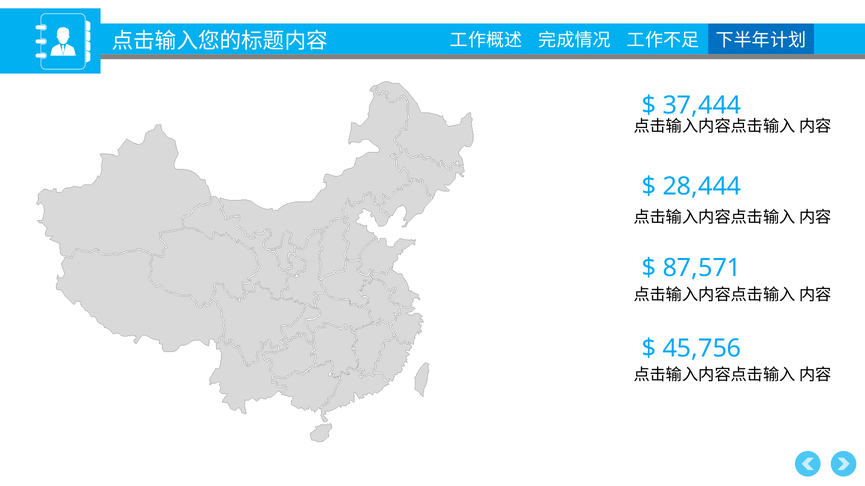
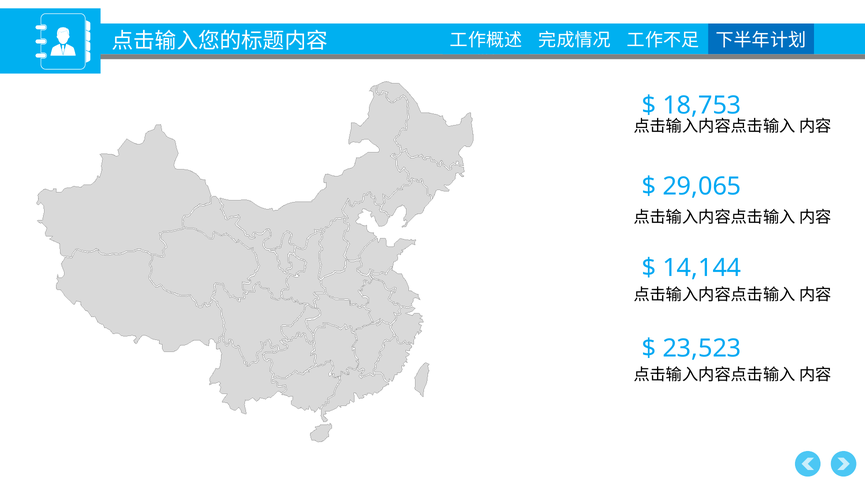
37,444: 37,444 -> 18,753
28,444: 28,444 -> 29,065
87,571: 87,571 -> 14,144
45,756: 45,756 -> 23,523
